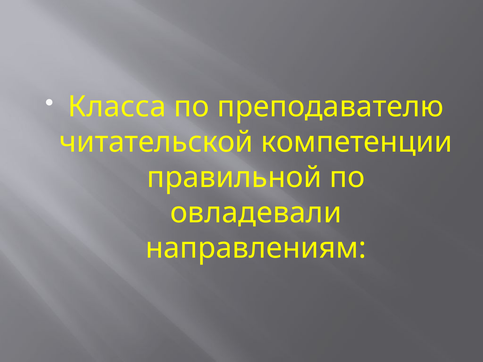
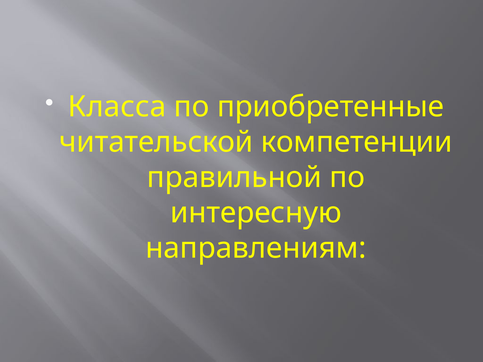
преподавателю: преподавателю -> приобретенные
овладевали: овладевали -> интересную
